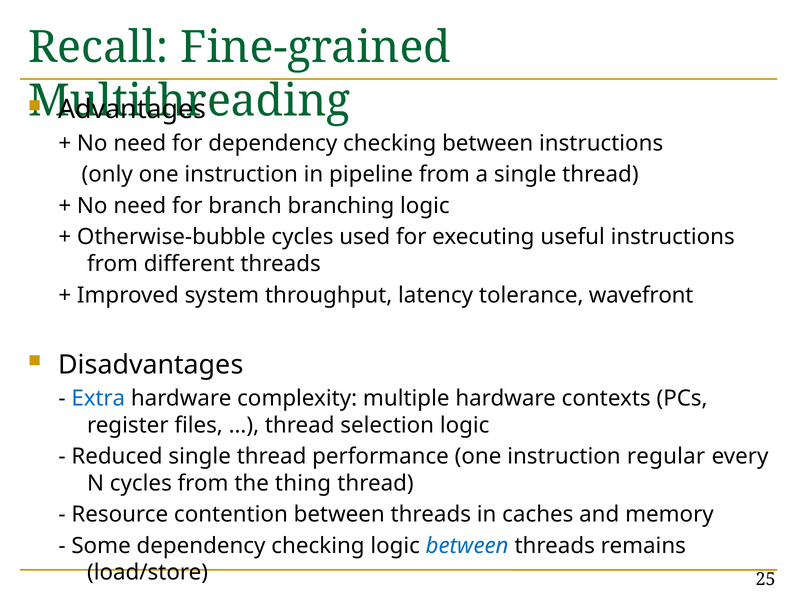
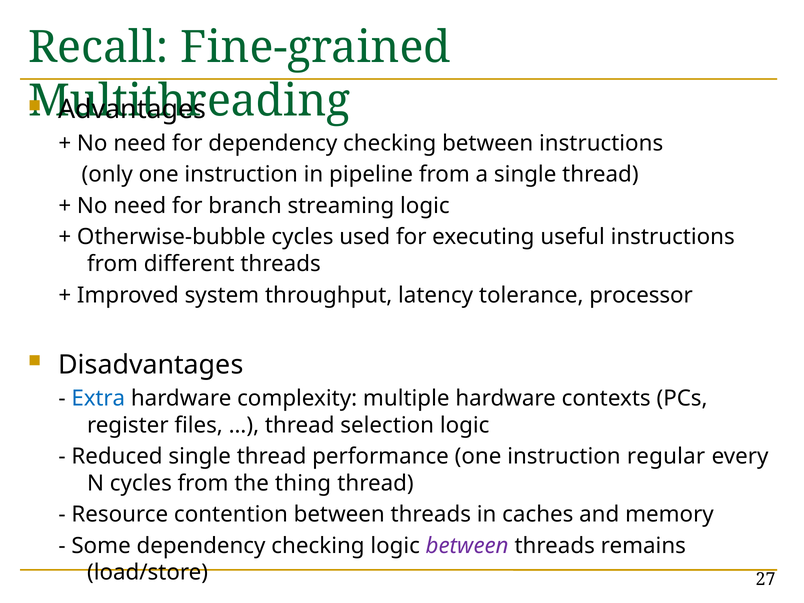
branching: branching -> streaming
wavefront: wavefront -> processor
between at (467, 546) colour: blue -> purple
25: 25 -> 27
